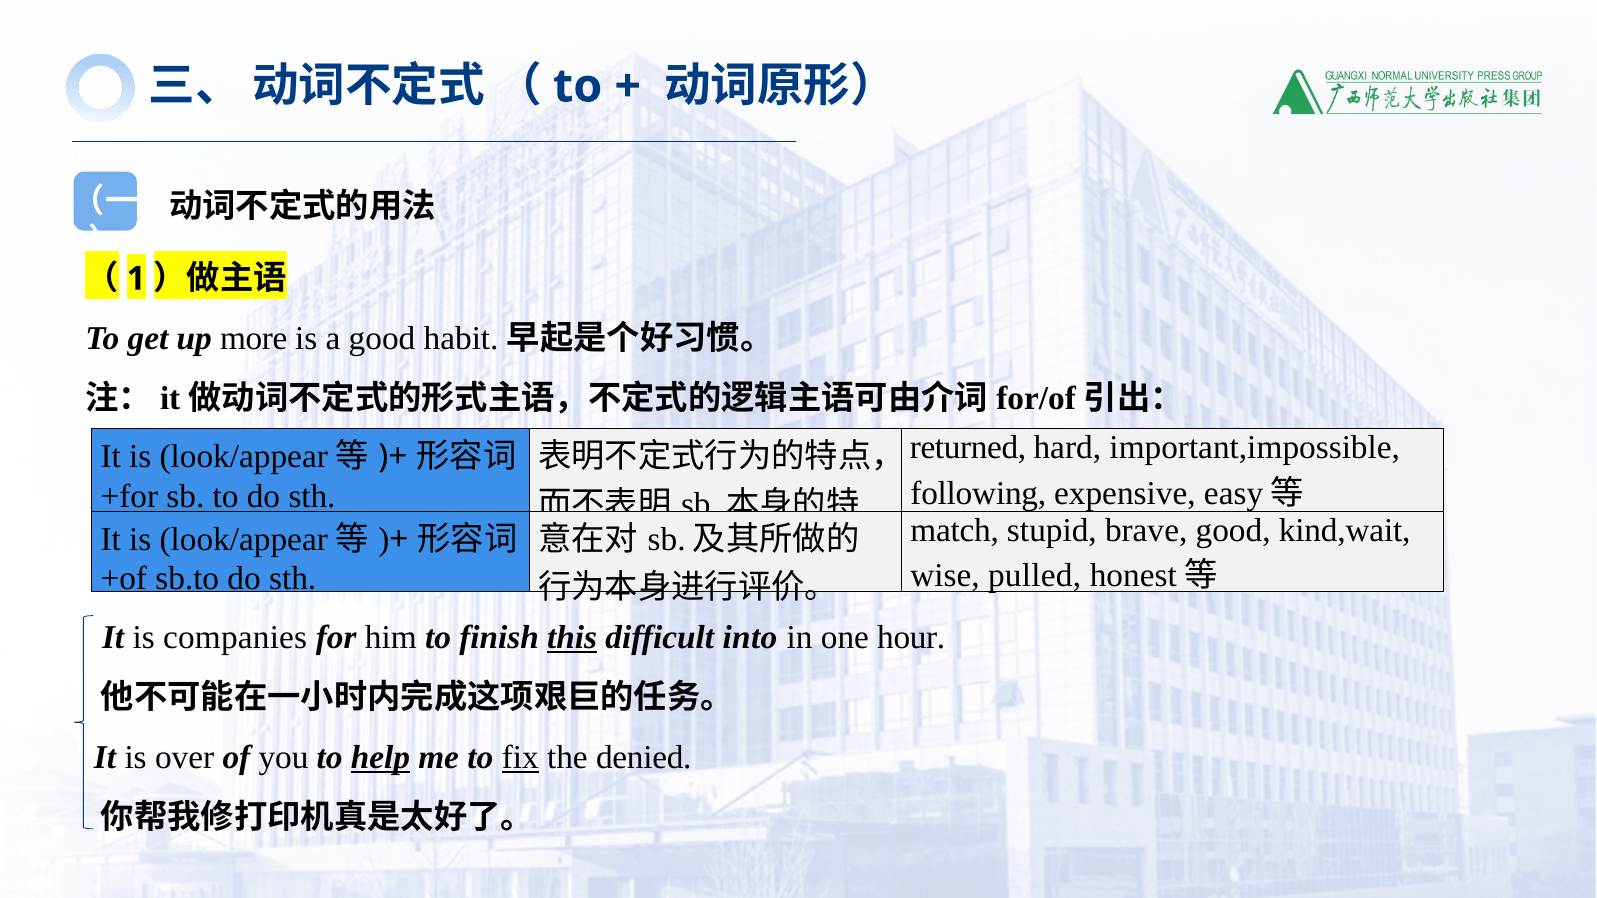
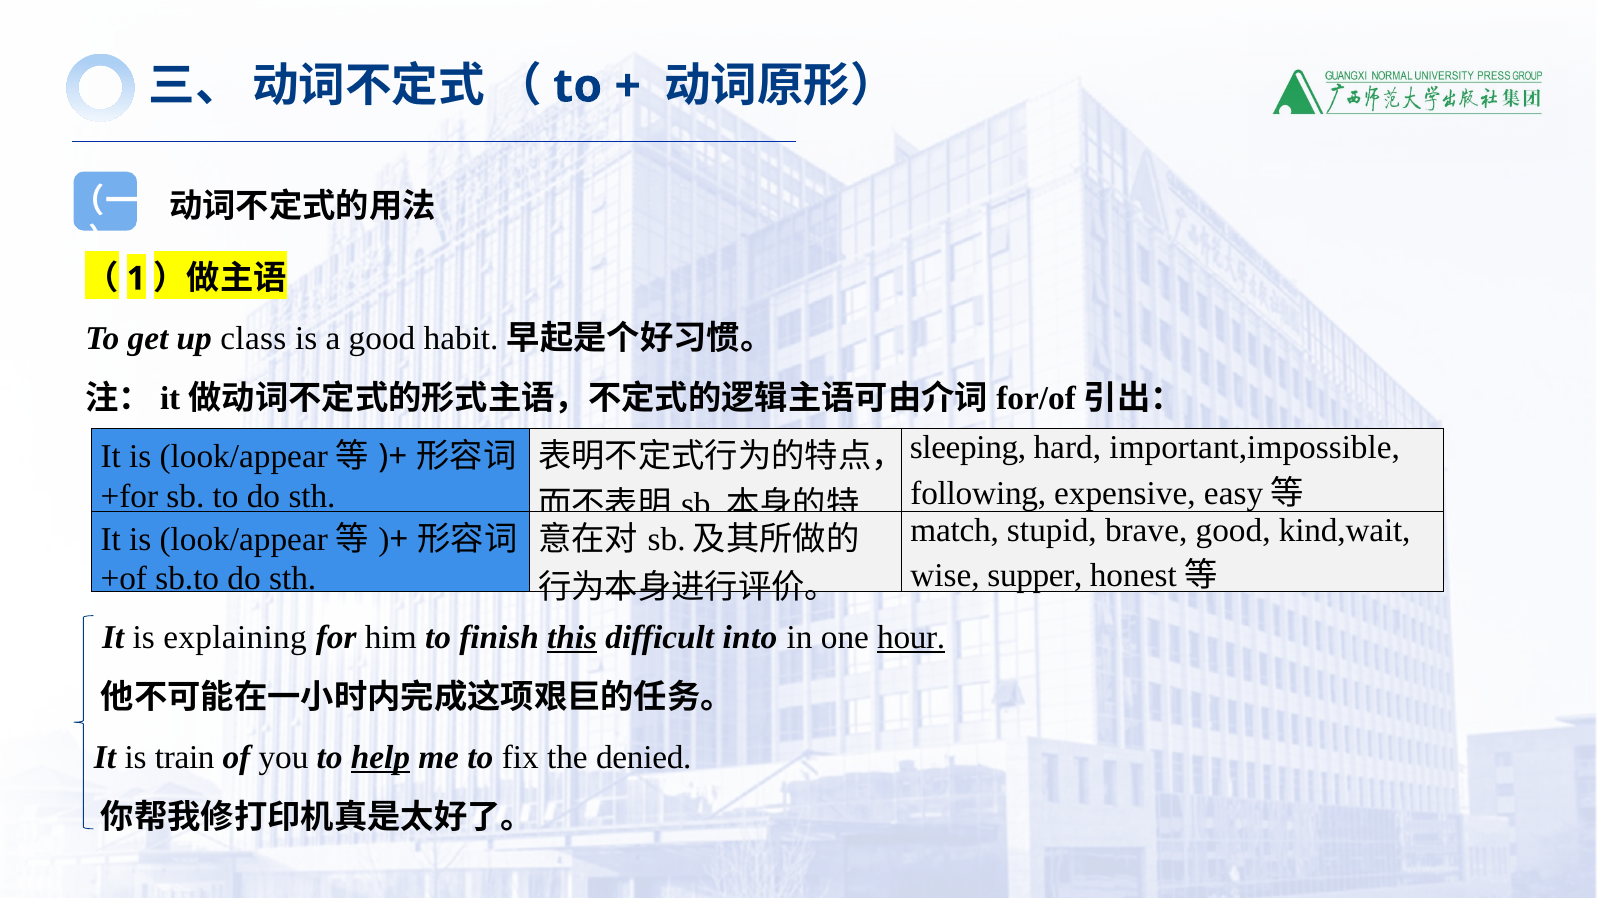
more: more -> class
returned: returned -> sleeping
pulled: pulled -> supper
companies: companies -> explaining
hour underline: none -> present
over: over -> train
fix underline: present -> none
